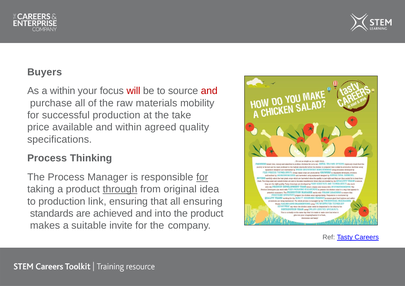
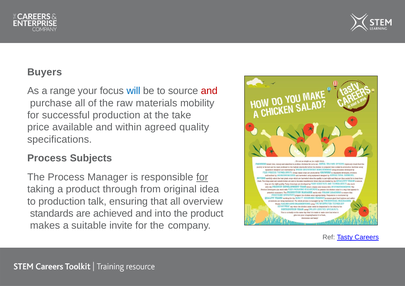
a within: within -> range
will colour: red -> blue
Thinking: Thinking -> Subjects
through underline: present -> none
link: link -> talk
all ensuring: ensuring -> overview
